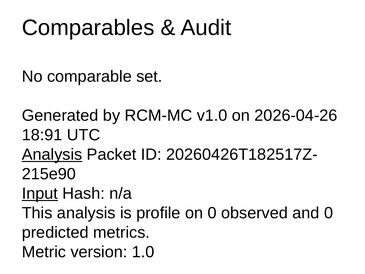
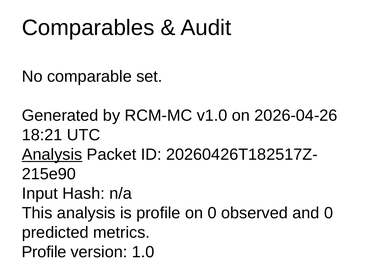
18:91: 18:91 -> 18:21
Input underline: present -> none
Metric at (44, 252): Metric -> Profile
